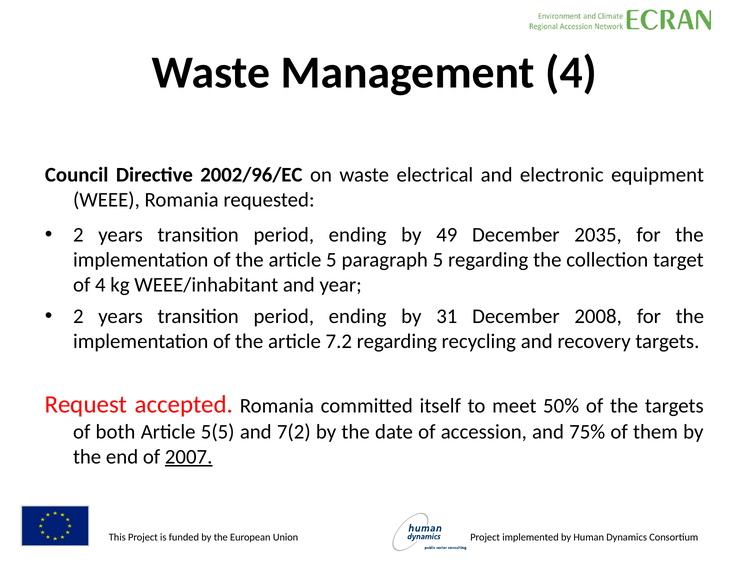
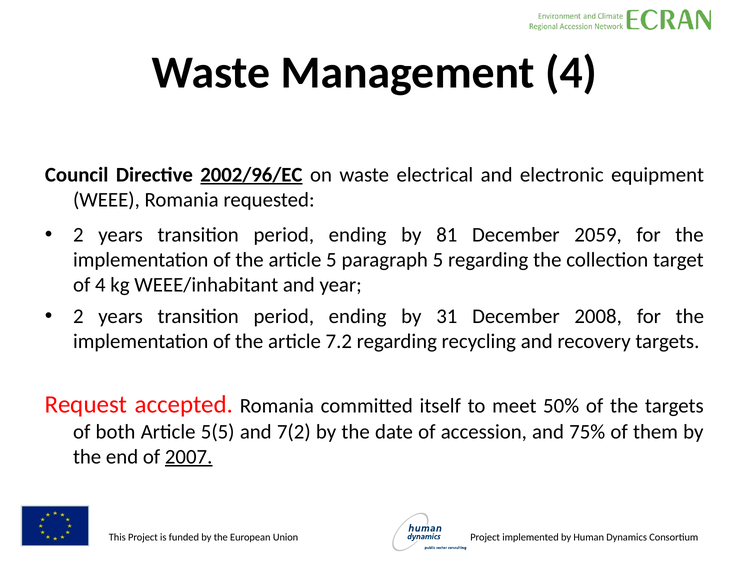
2002/96/EC underline: none -> present
49: 49 -> 81
2035: 2035 -> 2059
